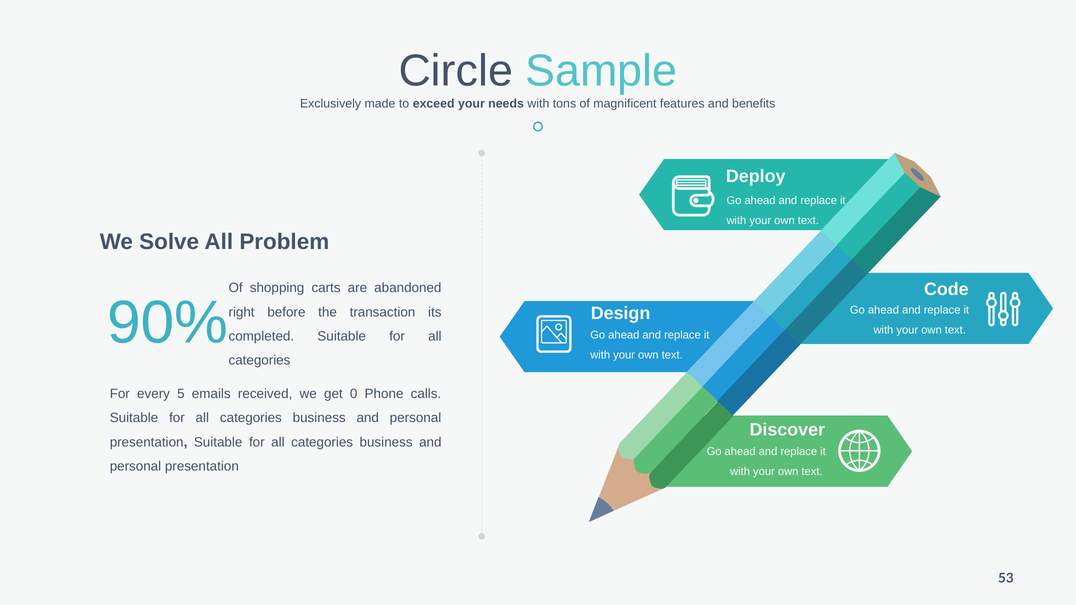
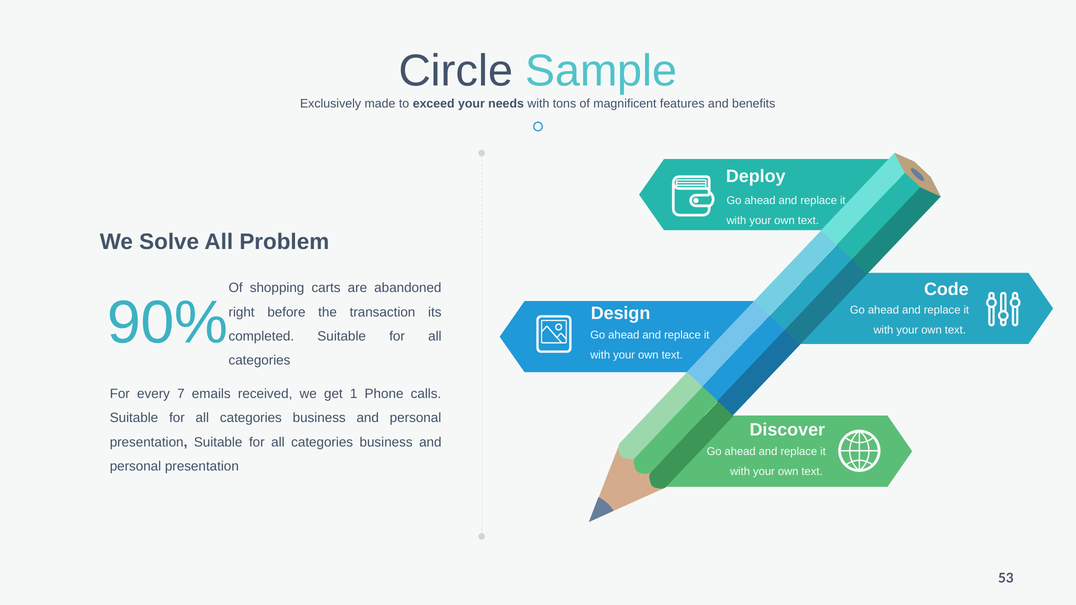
5: 5 -> 7
0: 0 -> 1
